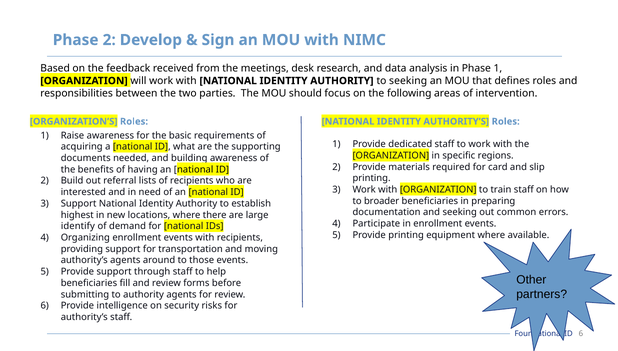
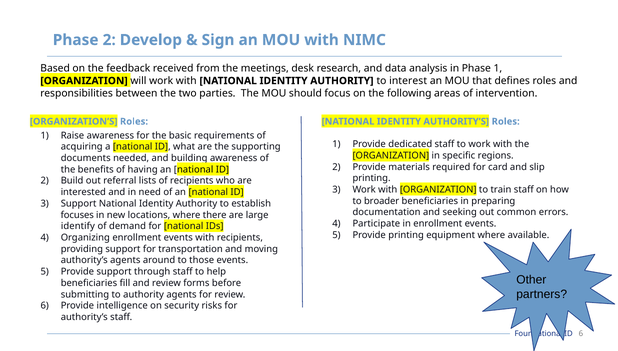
to seeking: seeking -> interest
highest: highest -> focuses
